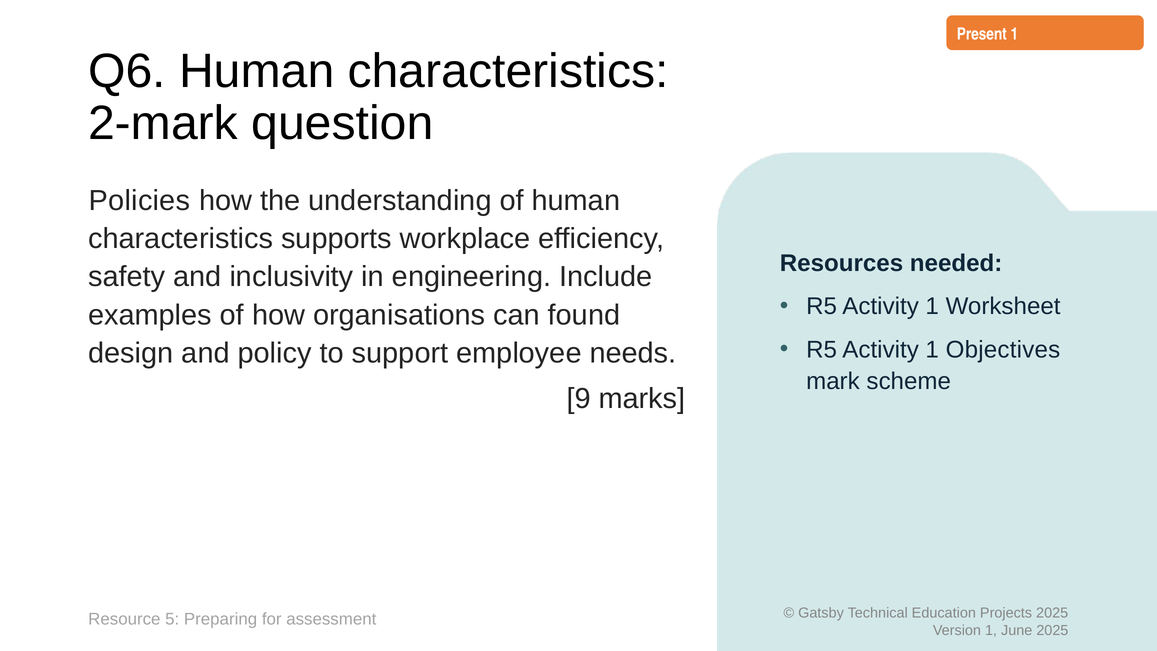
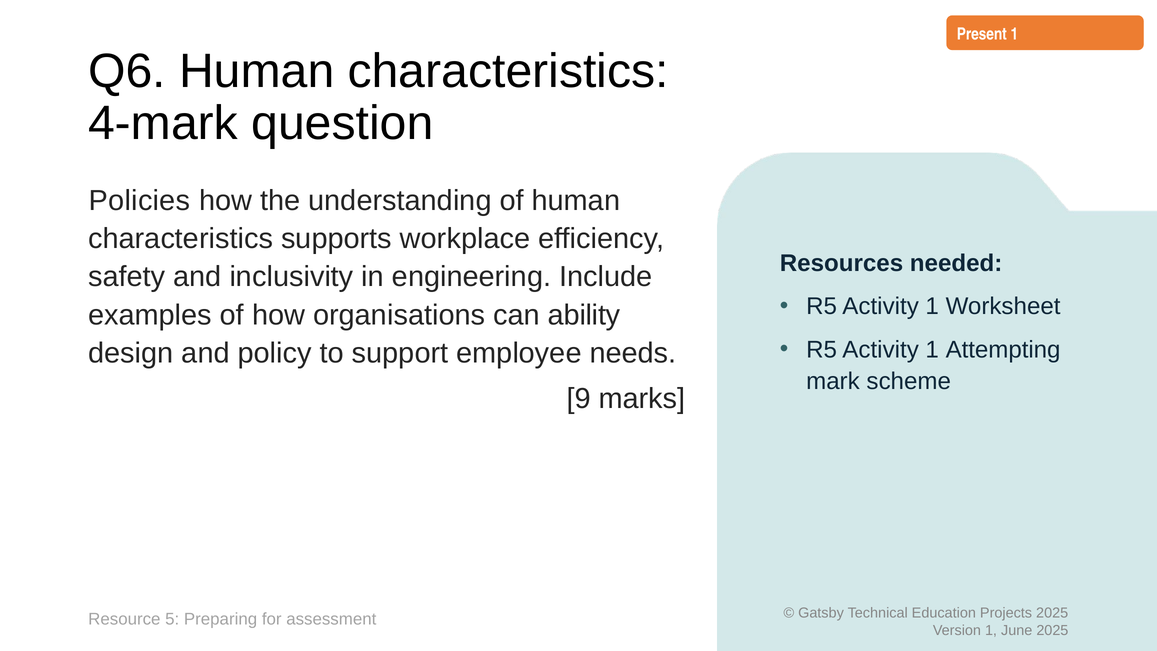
2-mark: 2-mark -> 4-mark
found: found -> ability
Objectives: Objectives -> Attempting
